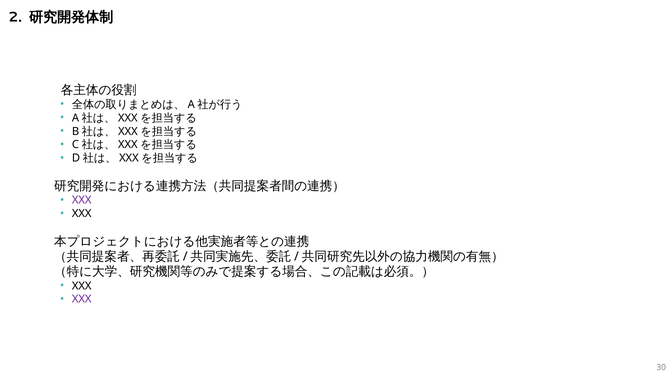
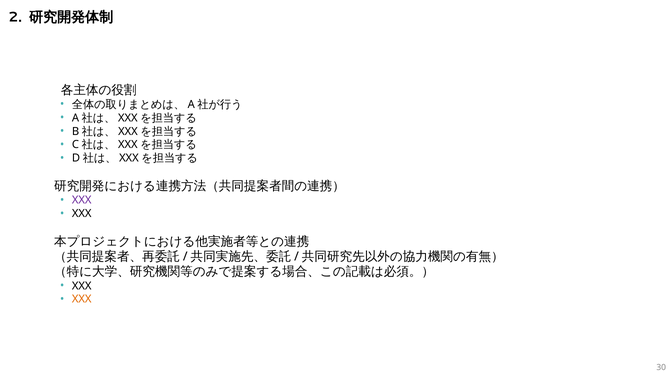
XXX at (82, 299) colour: purple -> orange
